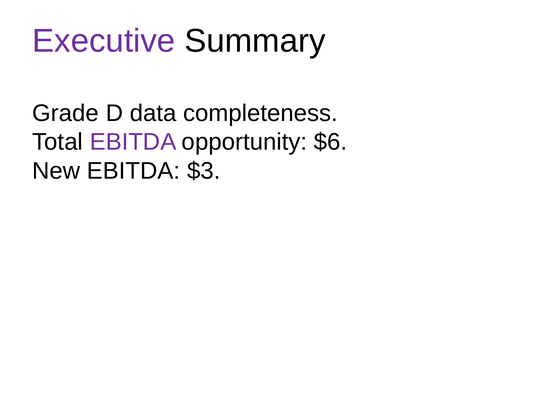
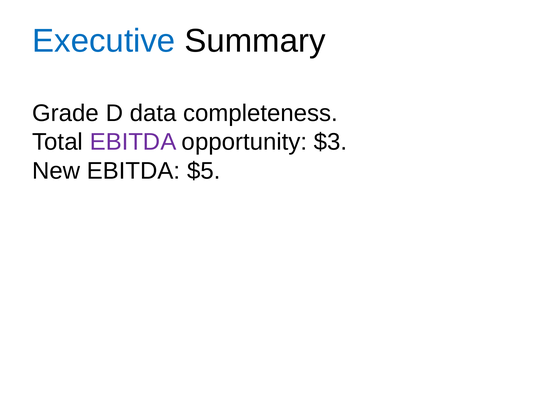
Executive colour: purple -> blue
$6: $6 -> $3
$3: $3 -> $5
